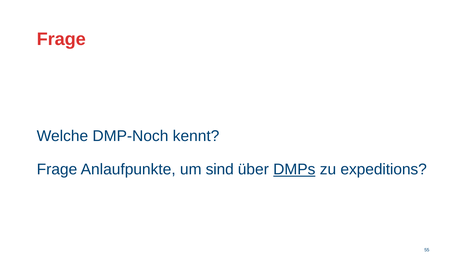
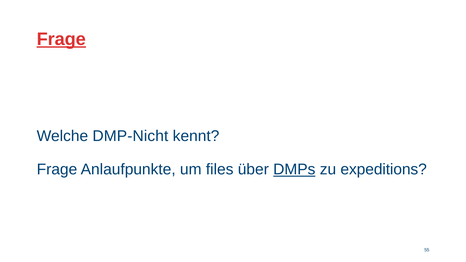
Frage at (61, 39) underline: none -> present
DMP-Noch: DMP-Noch -> DMP-Nicht
sind: sind -> files
